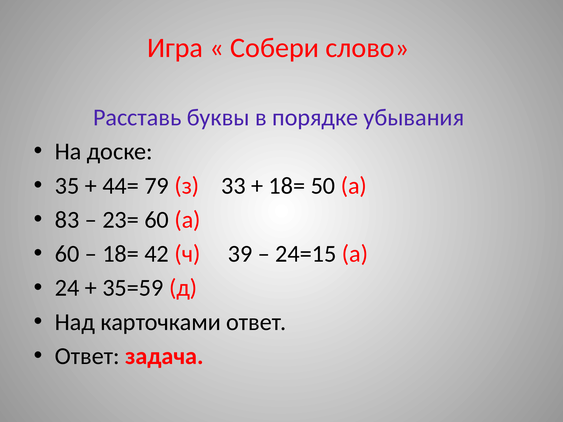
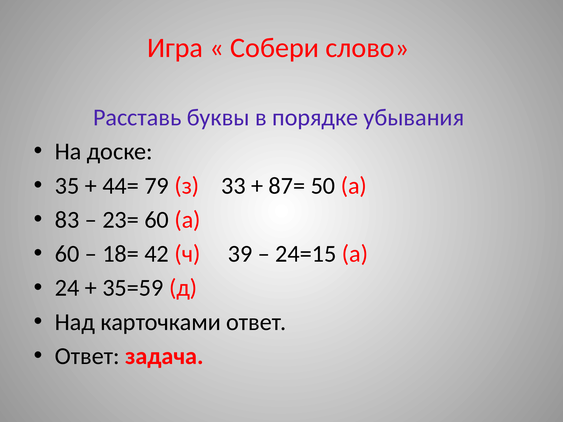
18= at (287, 186): 18= -> 87=
